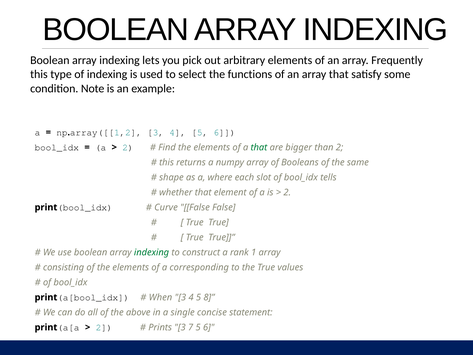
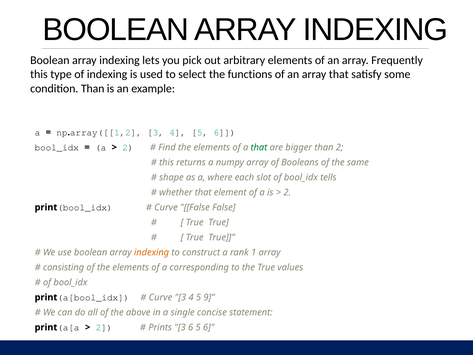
condition Note: Note -> Than
indexing at (152, 252) colour: green -> orange
When at (160, 297): When -> Curve
8: 8 -> 9
3 7: 7 -> 6
